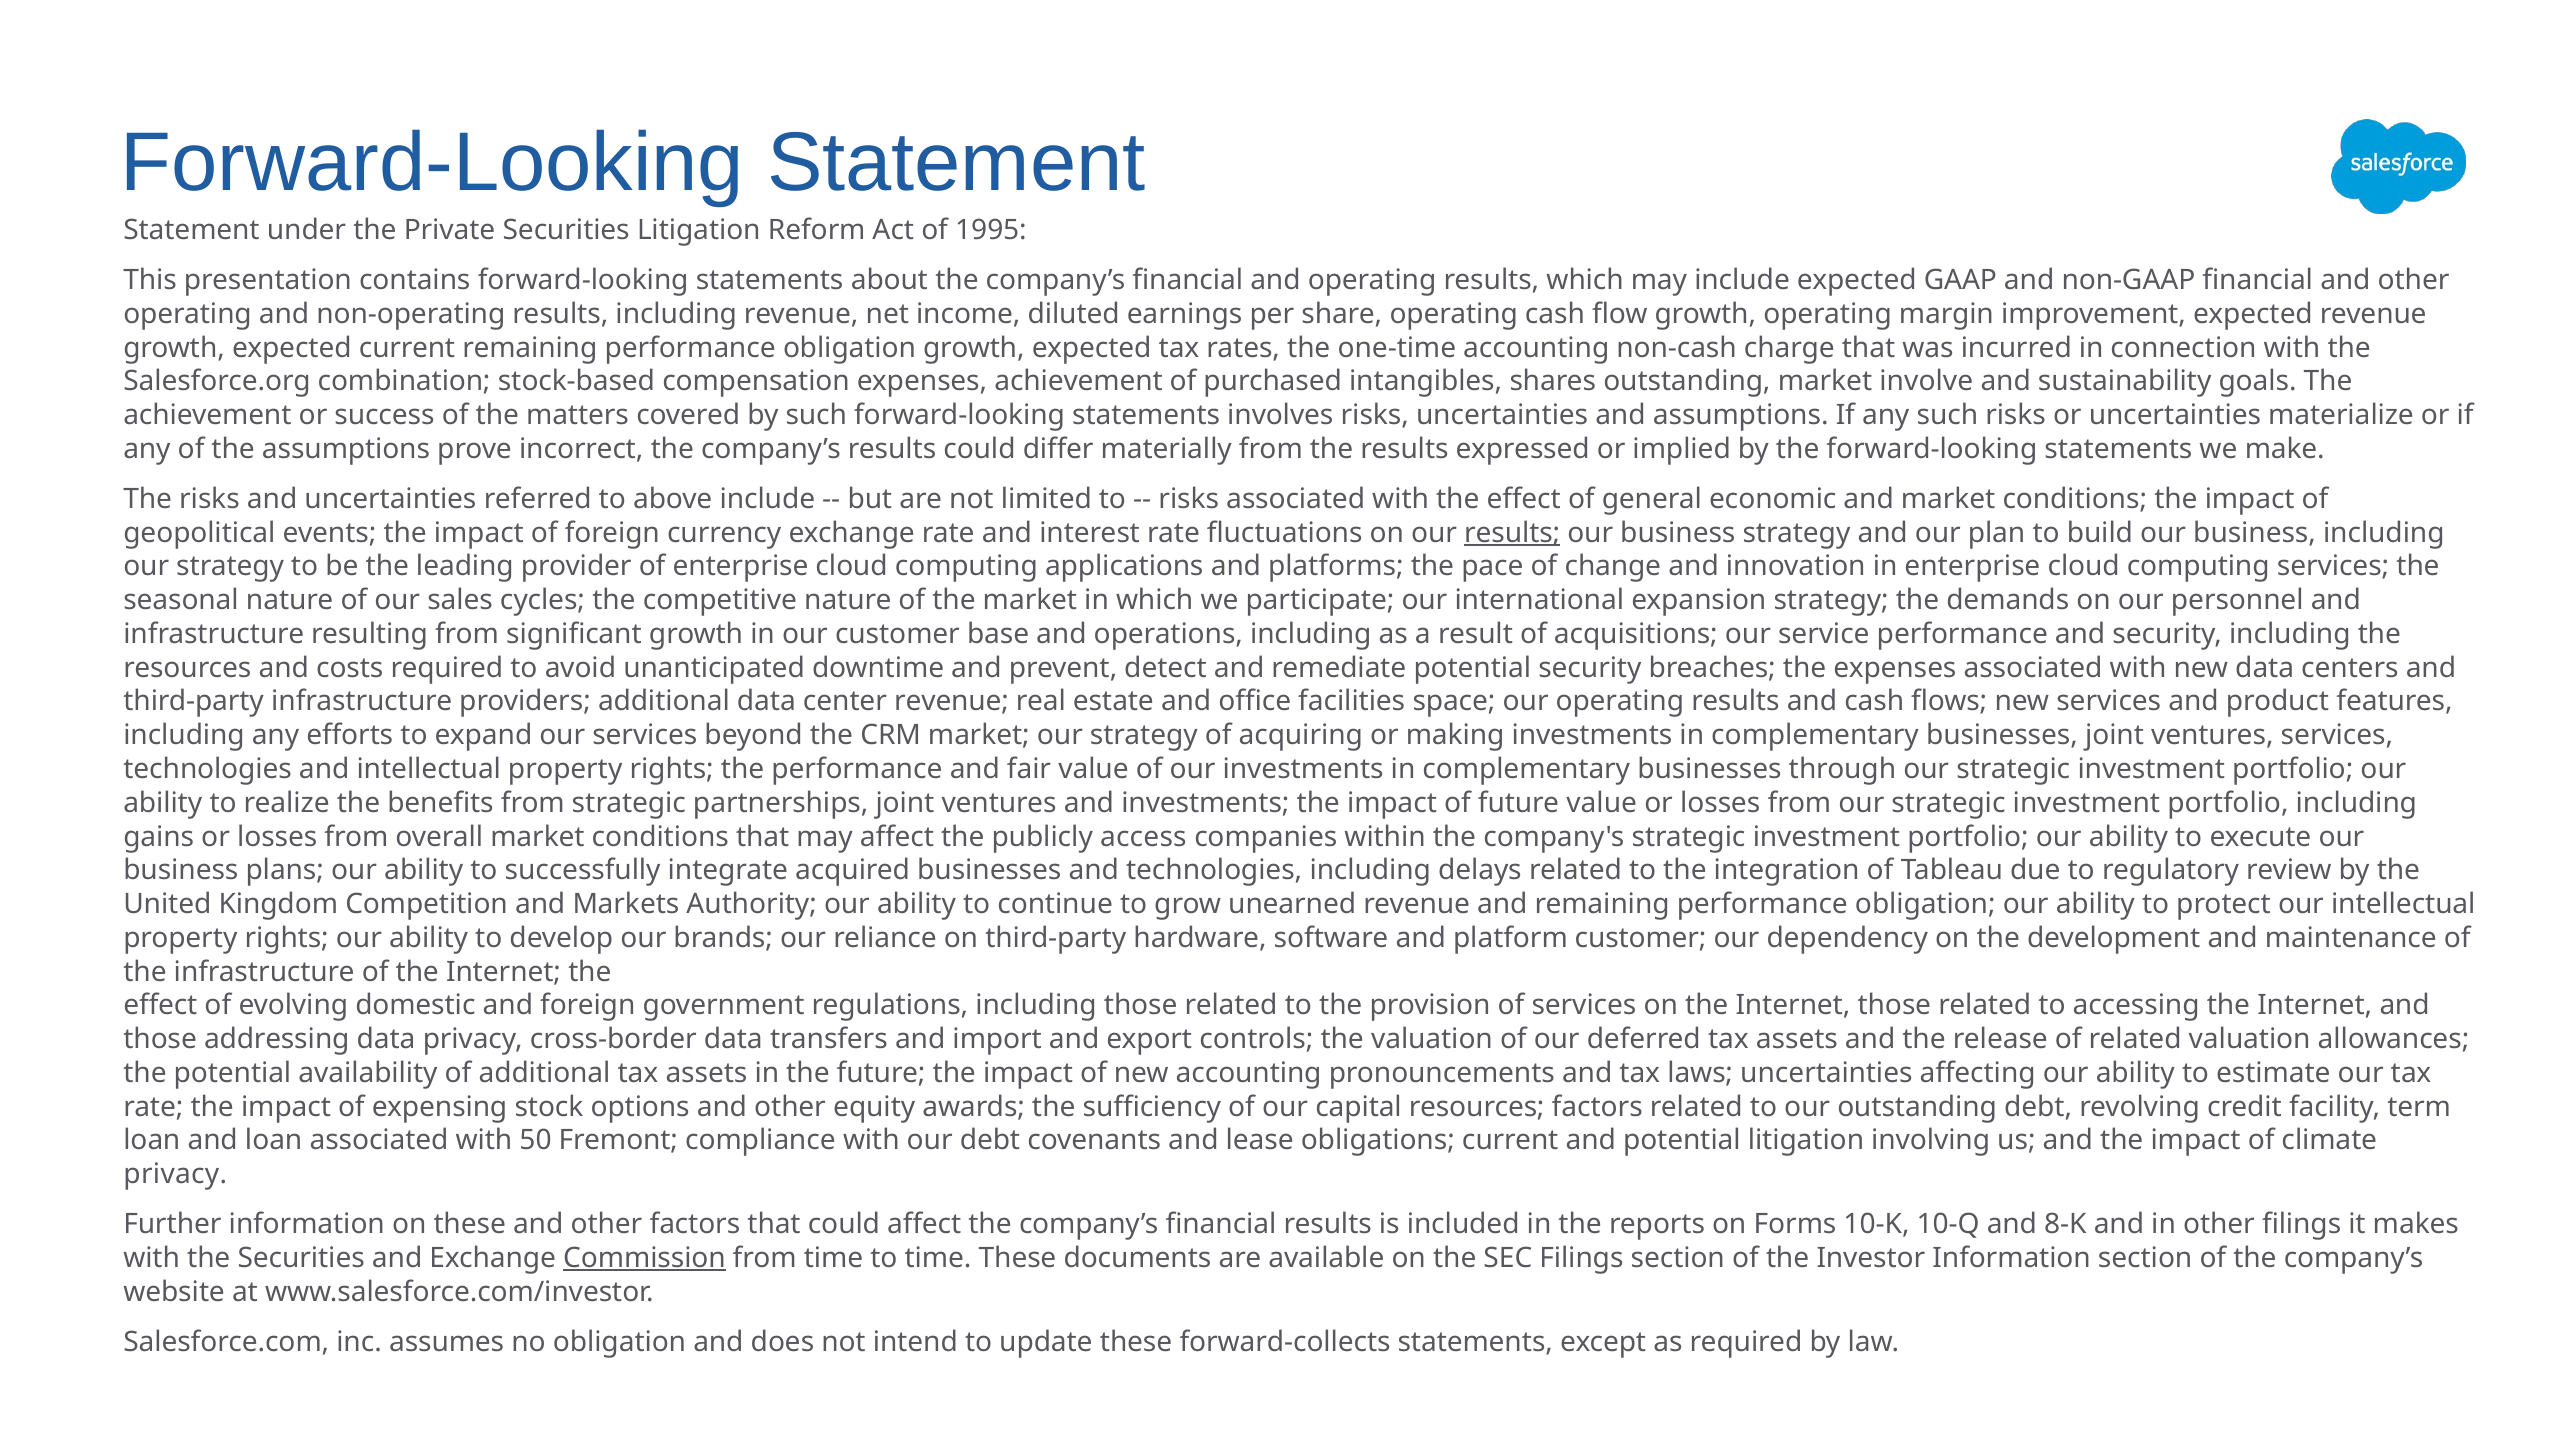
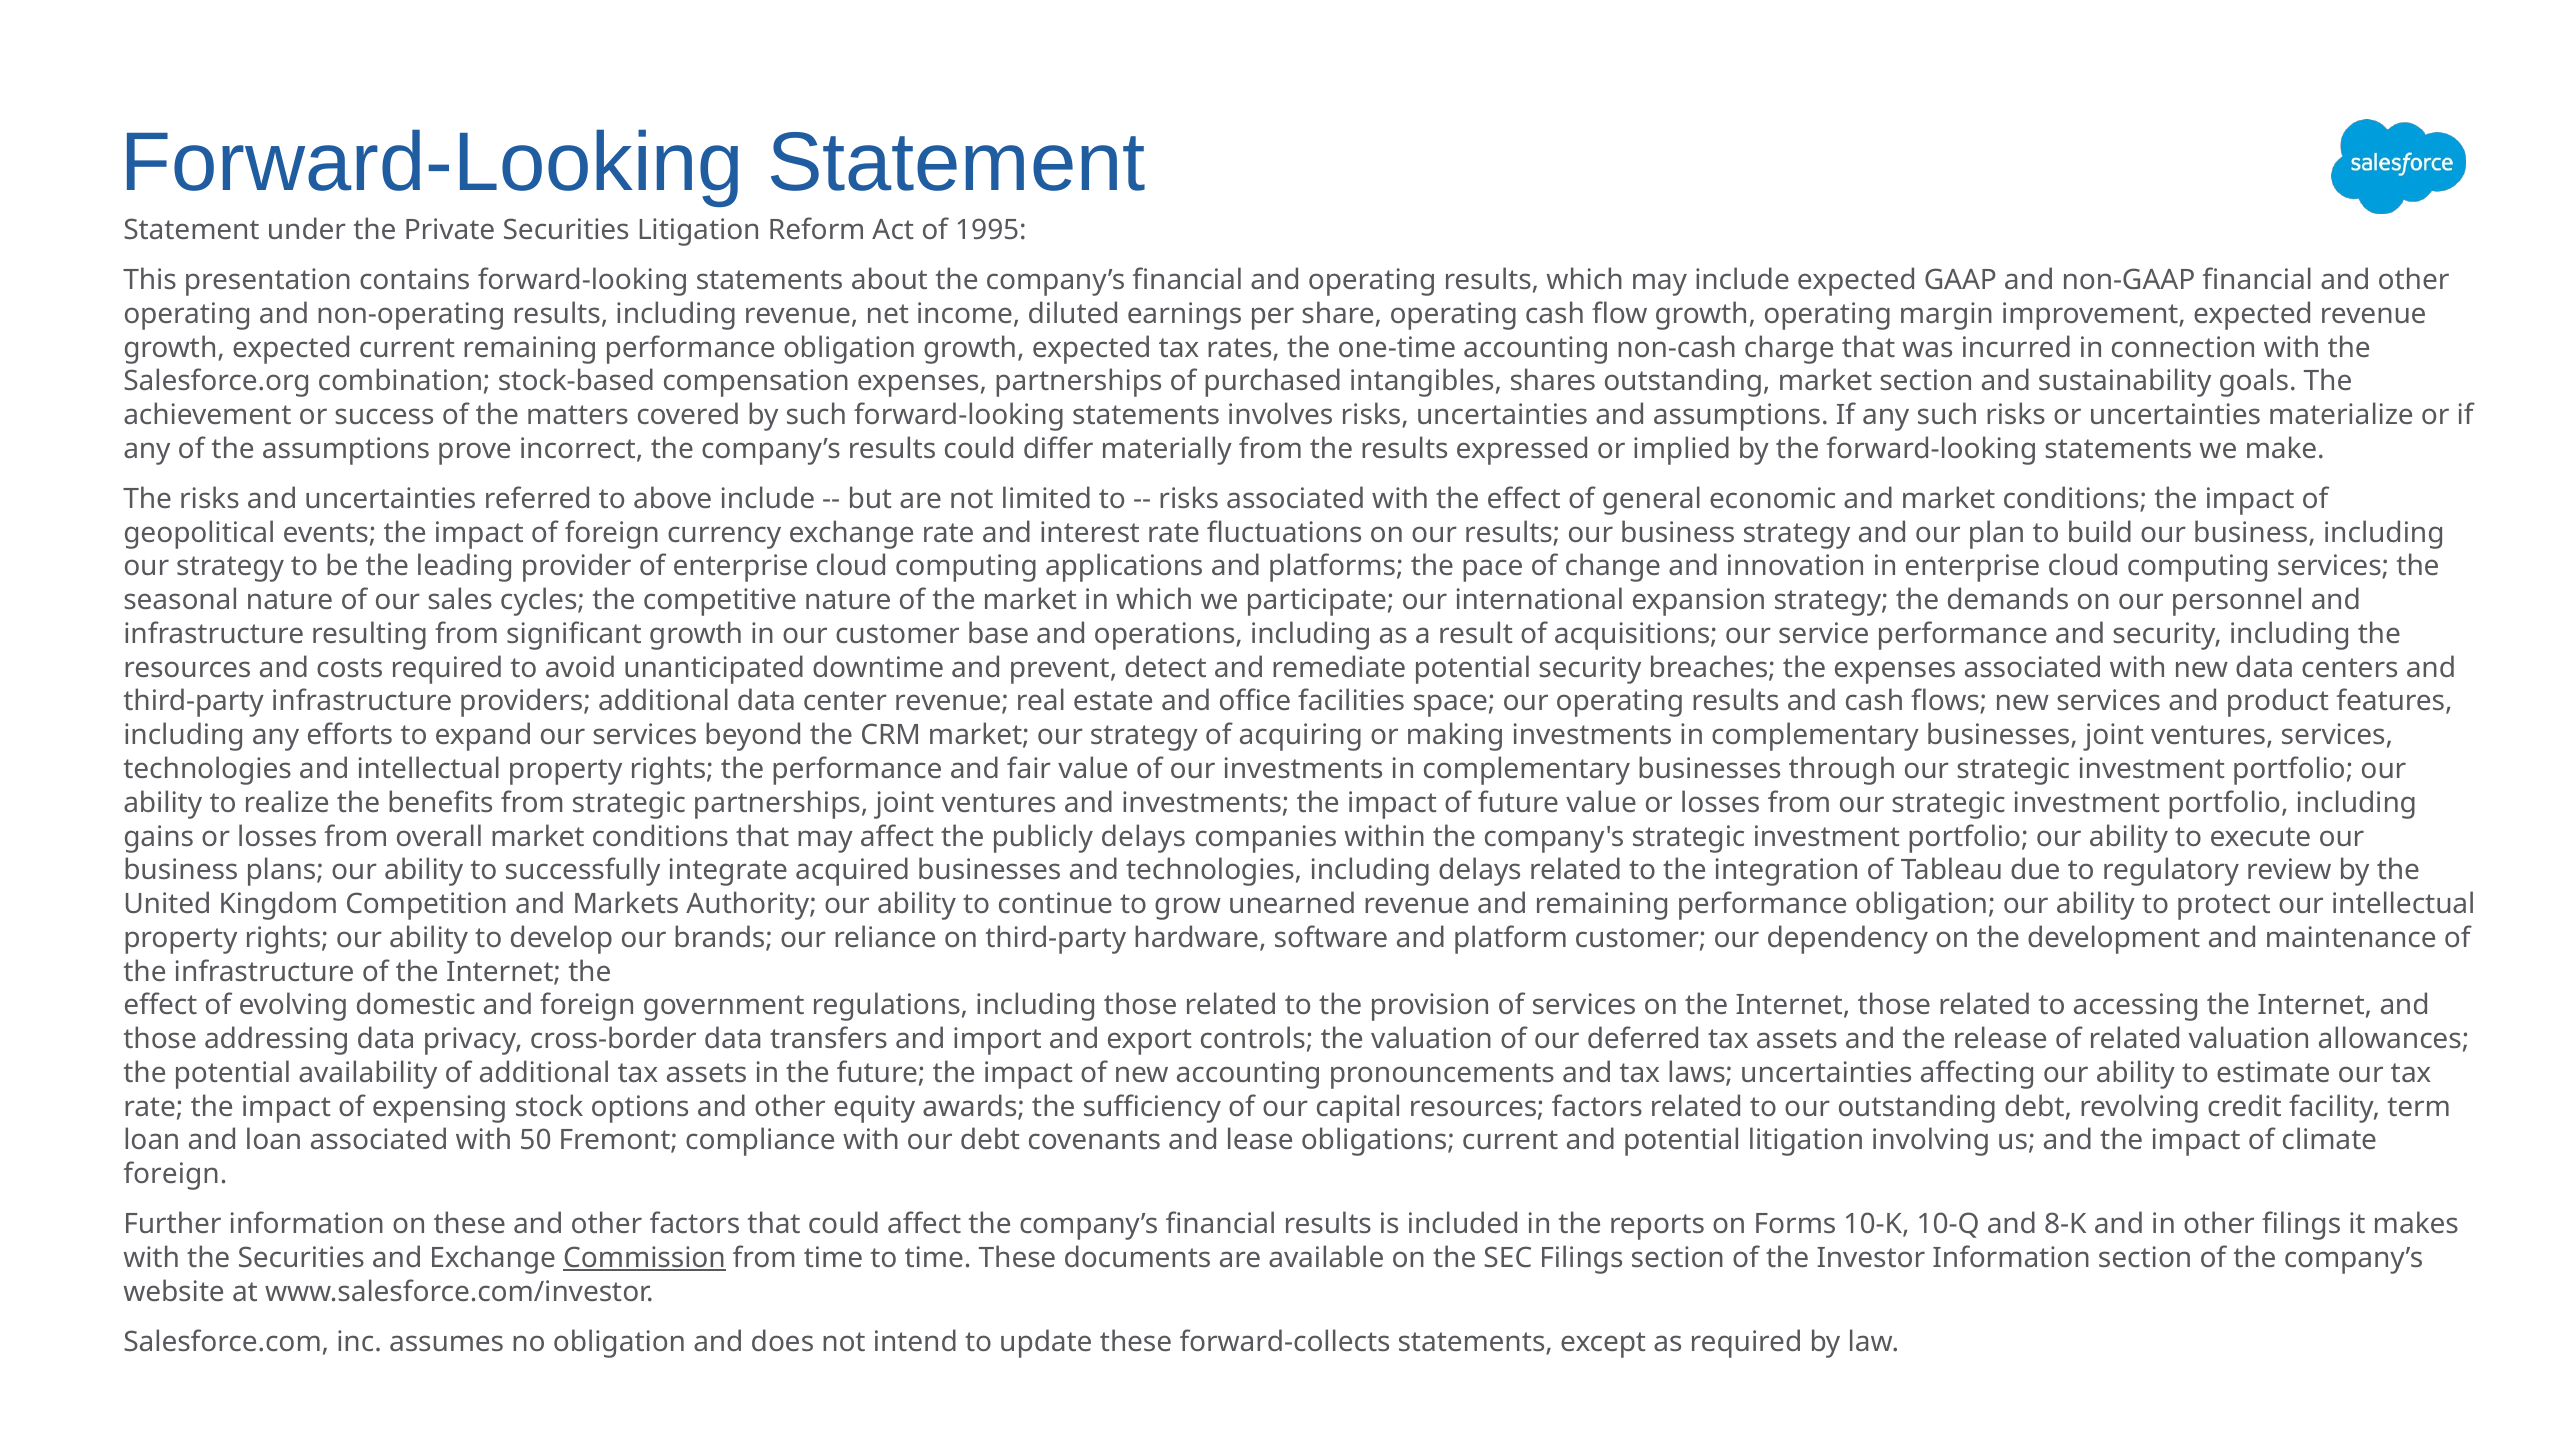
expenses achievement: achievement -> partnerships
market involve: involve -> section
results at (1512, 533) underline: present -> none
publicly access: access -> delays
privacy at (175, 1175): privacy -> foreign
